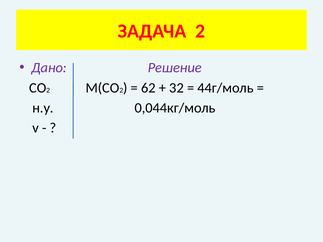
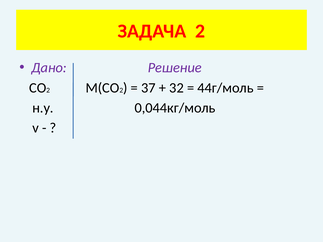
62: 62 -> 37
